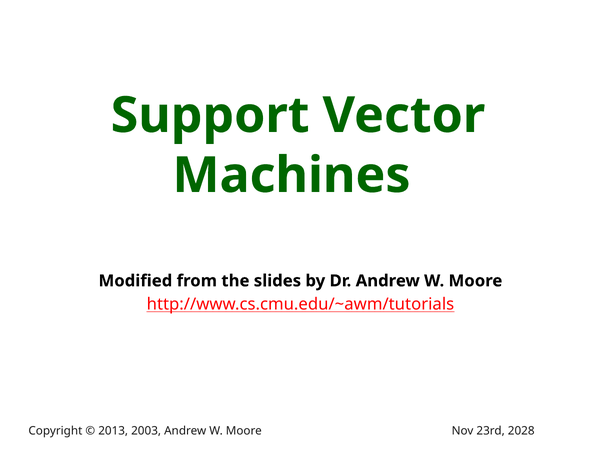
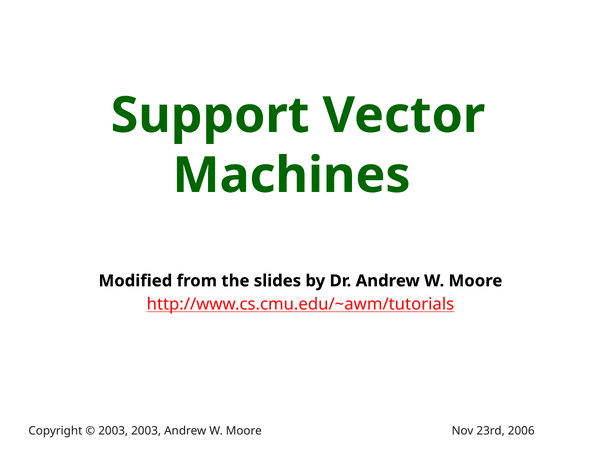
2013 at (113, 432): 2013 -> 2003
2028: 2028 -> 2006
